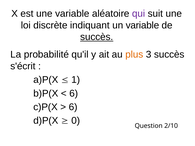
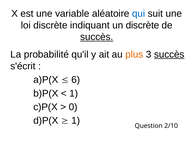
qui colour: purple -> blue
un variable: variable -> discrète
succès at (169, 55) underline: none -> present
1: 1 -> 6
6 at (74, 94): 6 -> 1
6 at (73, 107): 6 -> 0
0 at (76, 121): 0 -> 1
